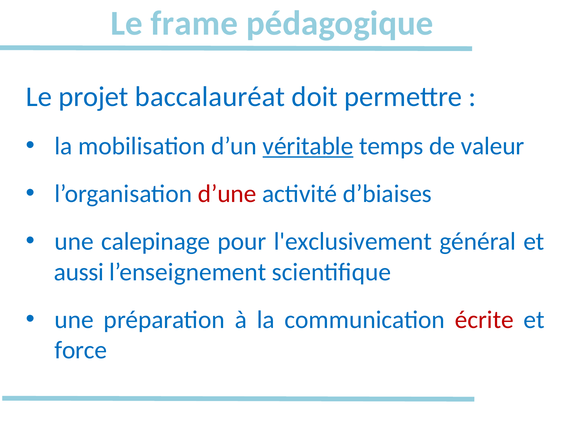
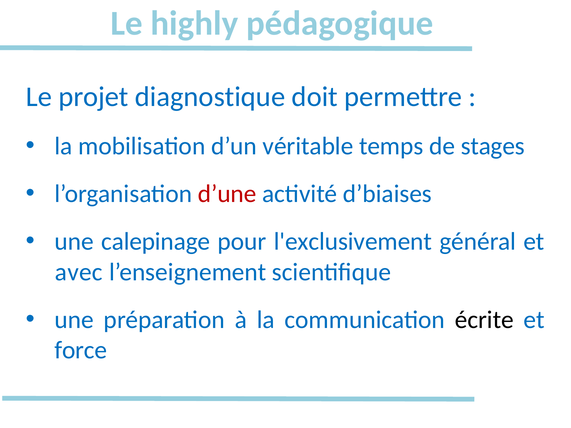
frame: frame -> highly
baccalauréat: baccalauréat -> diagnostique
véritable underline: present -> none
valeur: valeur -> stages
aussi: aussi -> avec
écrite colour: red -> black
